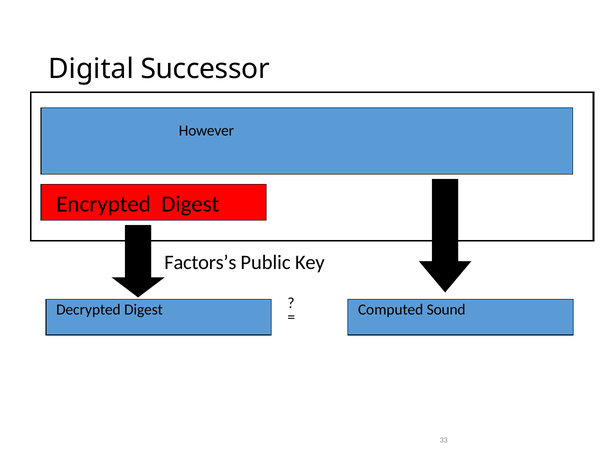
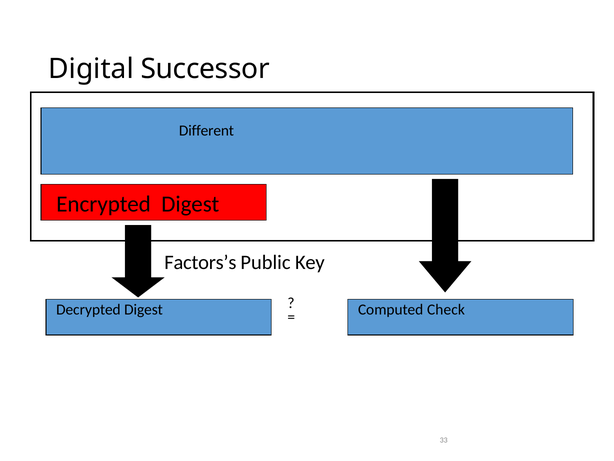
However: However -> Different
Sound: Sound -> Check
